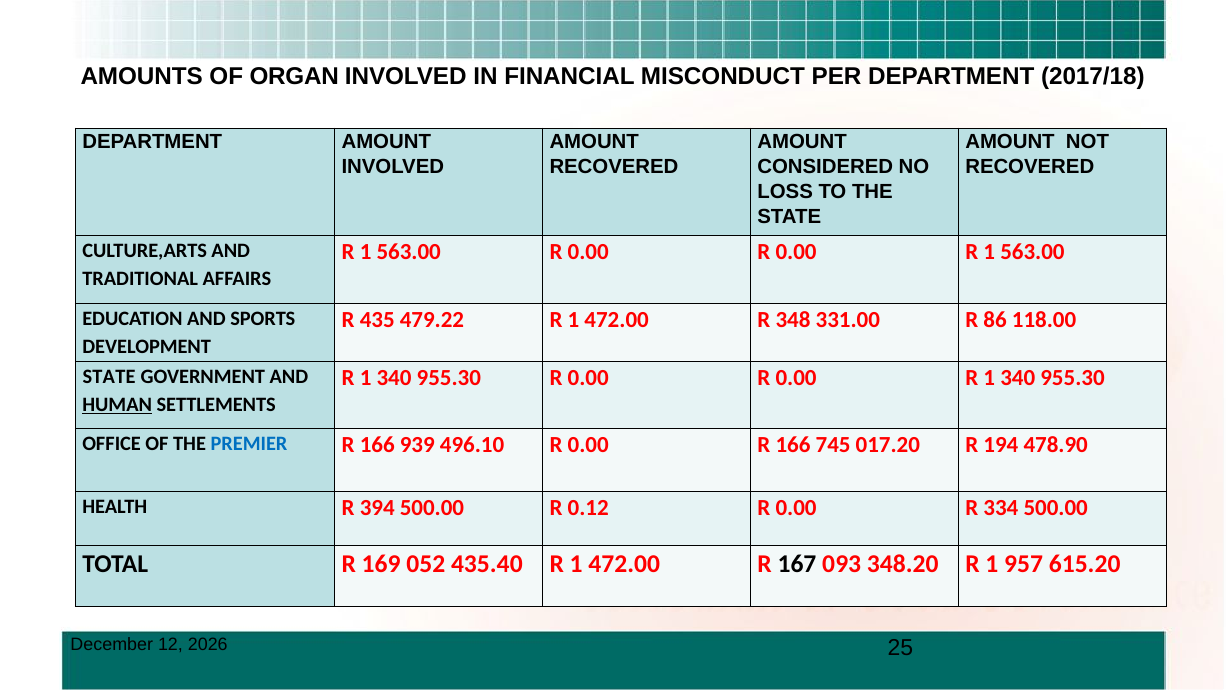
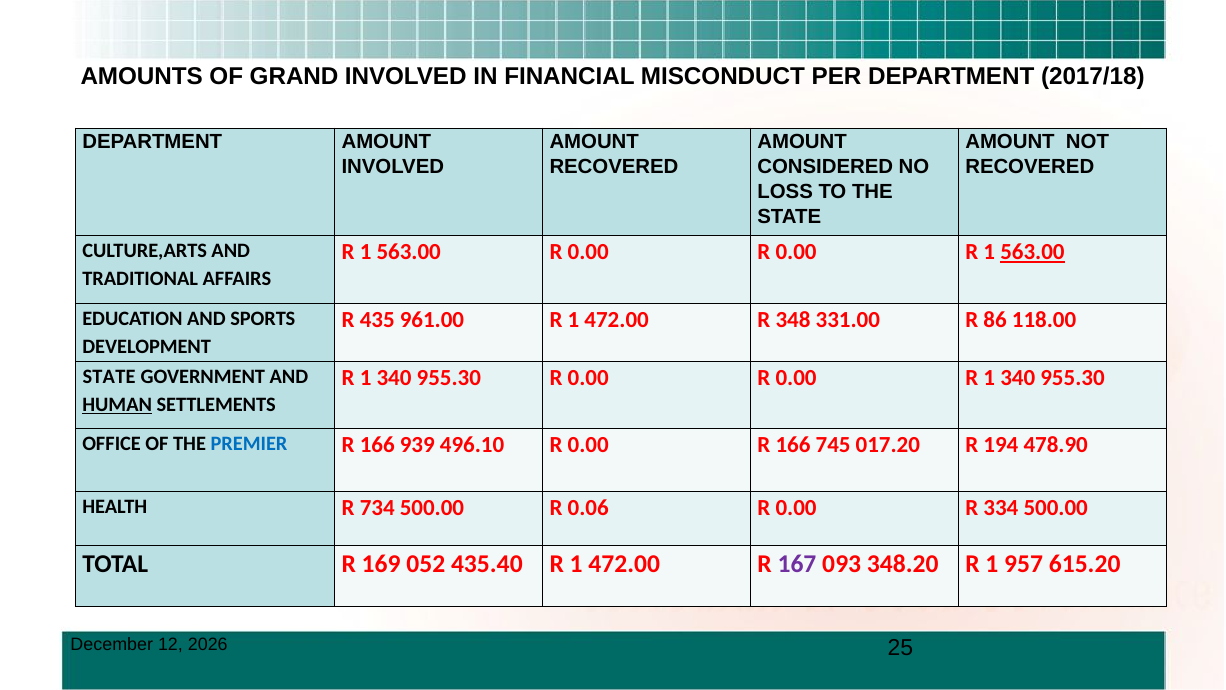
ORGAN: ORGAN -> GRAND
563.00 at (1032, 252) underline: none -> present
479.22: 479.22 -> 961.00
394: 394 -> 734
0.12: 0.12 -> 0.06
167 colour: black -> purple
